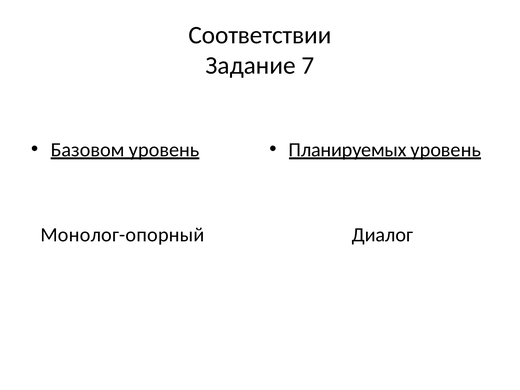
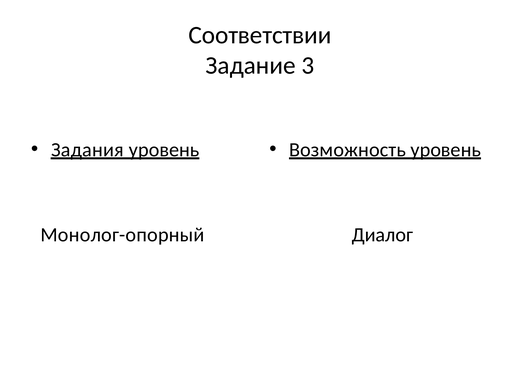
7: 7 -> 3
Базовом: Базовом -> Задания
Планируемых: Планируемых -> Возможность
